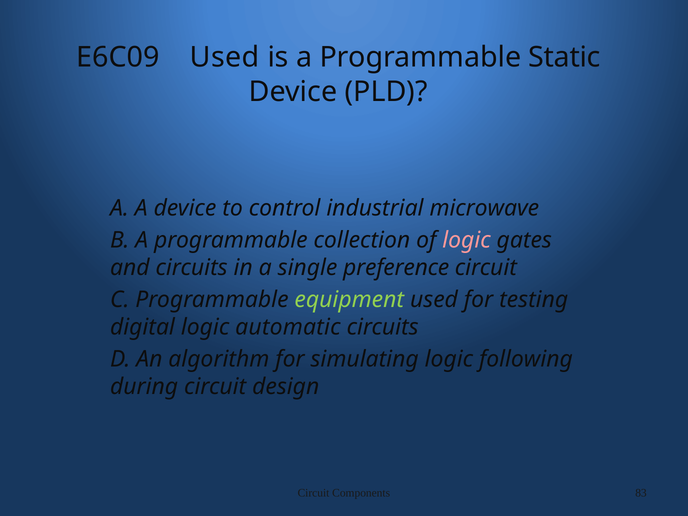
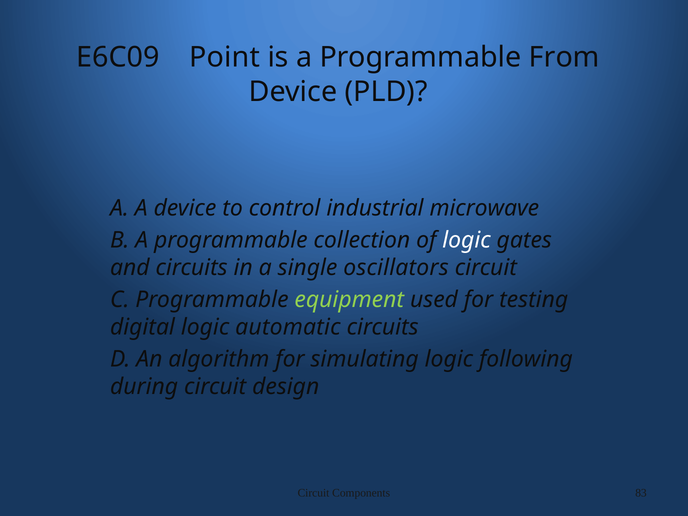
E6C09 Used: Used -> Point
Static: Static -> From
logic at (466, 240) colour: pink -> white
preference: preference -> oscillators
